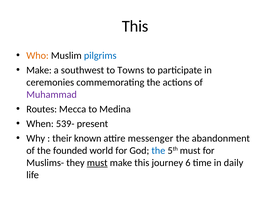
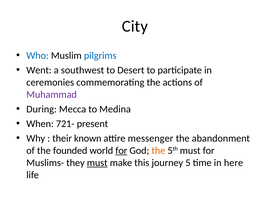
This at (135, 26): This -> City
Who colour: orange -> blue
Make at (39, 70): Make -> Went
Towns: Towns -> Desert
Routes: Routes -> During
539-: 539- -> 721-
for at (121, 150) underline: none -> present
the at (158, 150) colour: blue -> orange
6: 6 -> 5
daily: daily -> here
